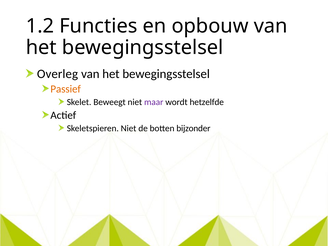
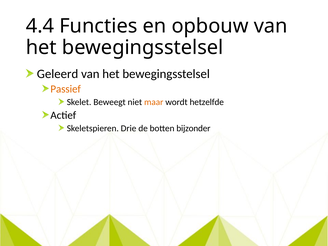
1.2: 1.2 -> 4.4
Overleg: Overleg -> Geleerd
maar colour: purple -> orange
Skeletspieren Niet: Niet -> Drie
